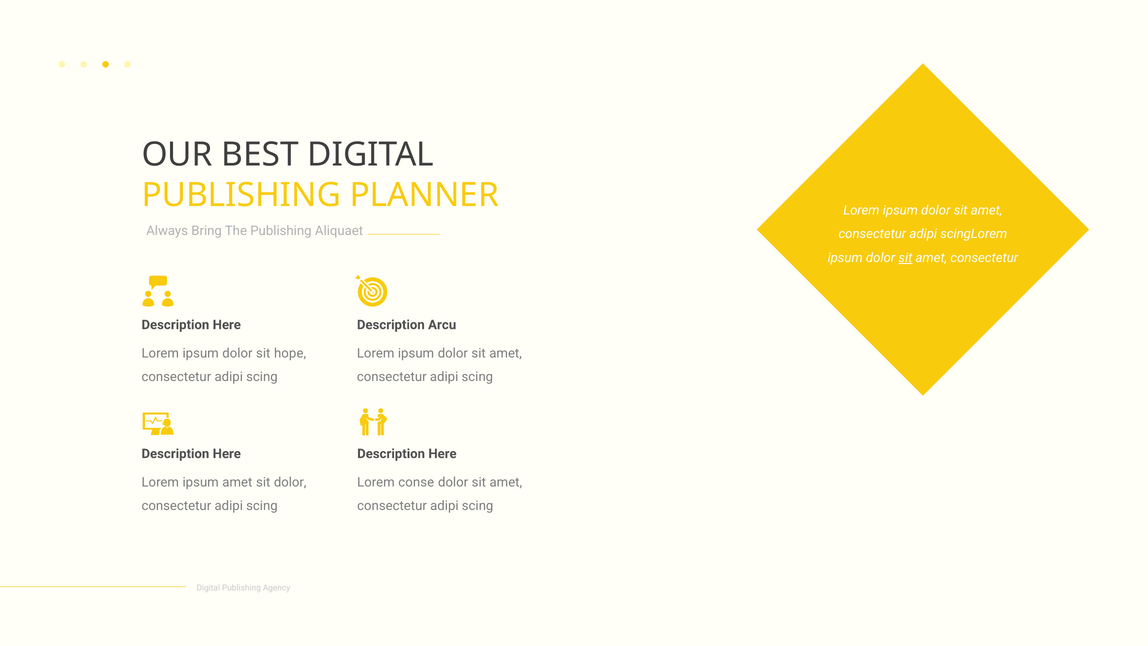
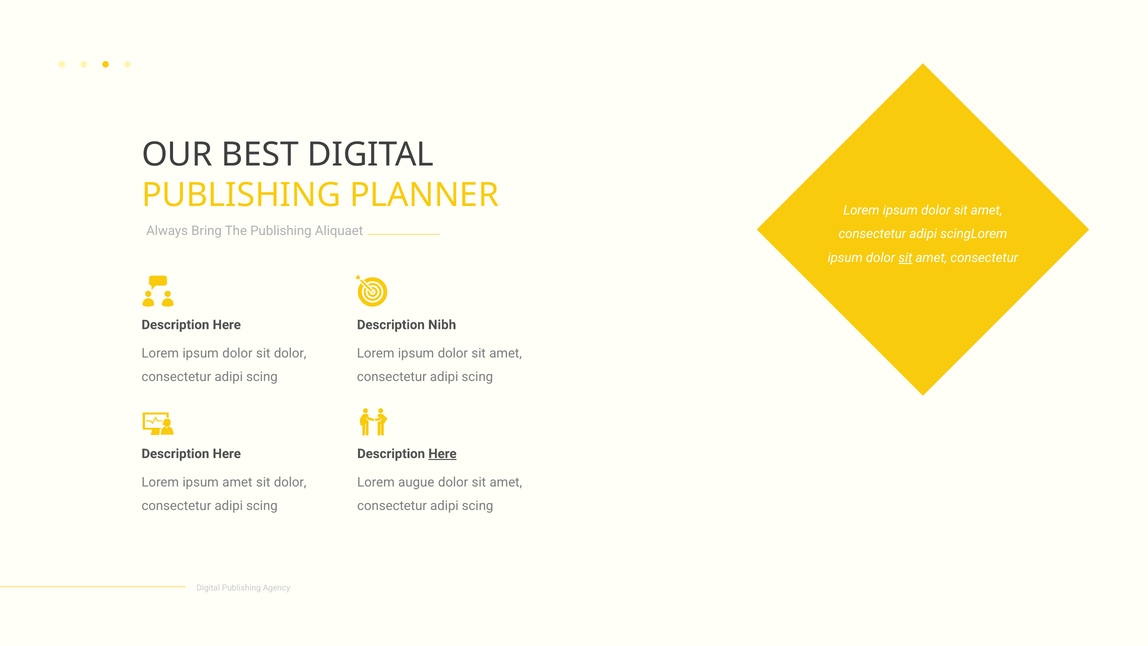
Arcu: Arcu -> Nibh
dolor sit hope: hope -> dolor
Here at (442, 454) underline: none -> present
conse: conse -> augue
